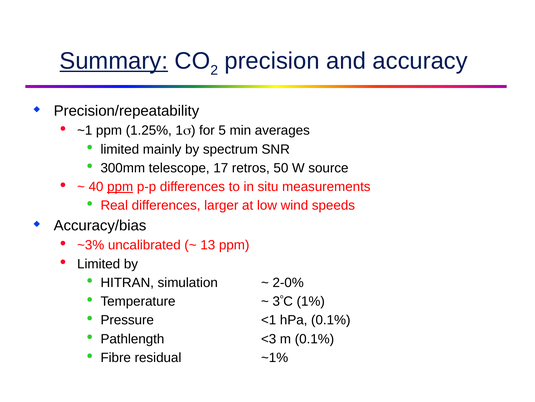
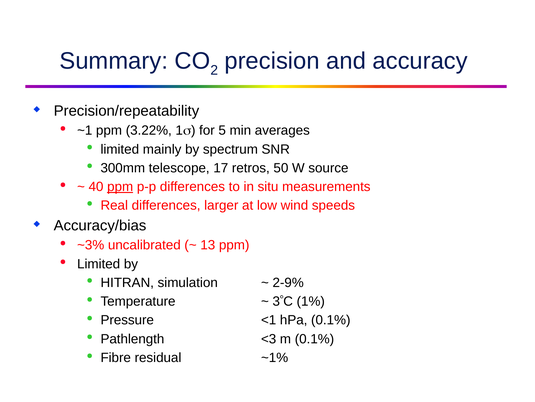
Summary underline: present -> none
1.25%: 1.25% -> 3.22%
2-0%: 2-0% -> 2-9%
